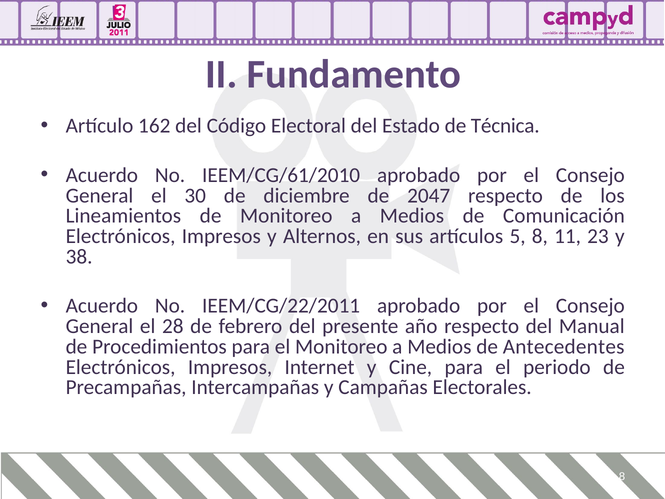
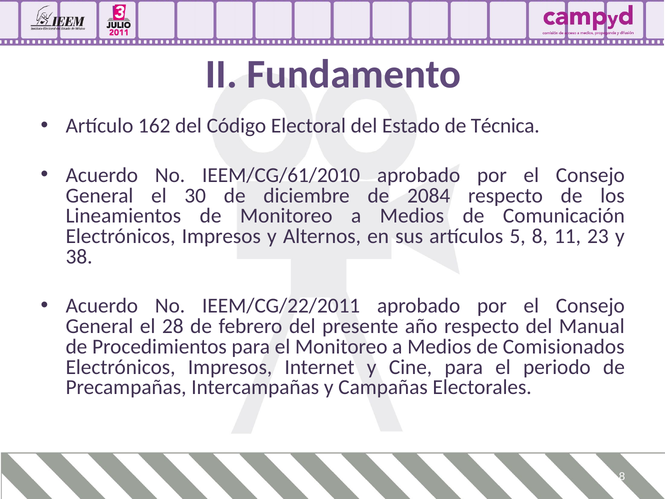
2047: 2047 -> 2084
Antecedentes: Antecedentes -> Comisionados
